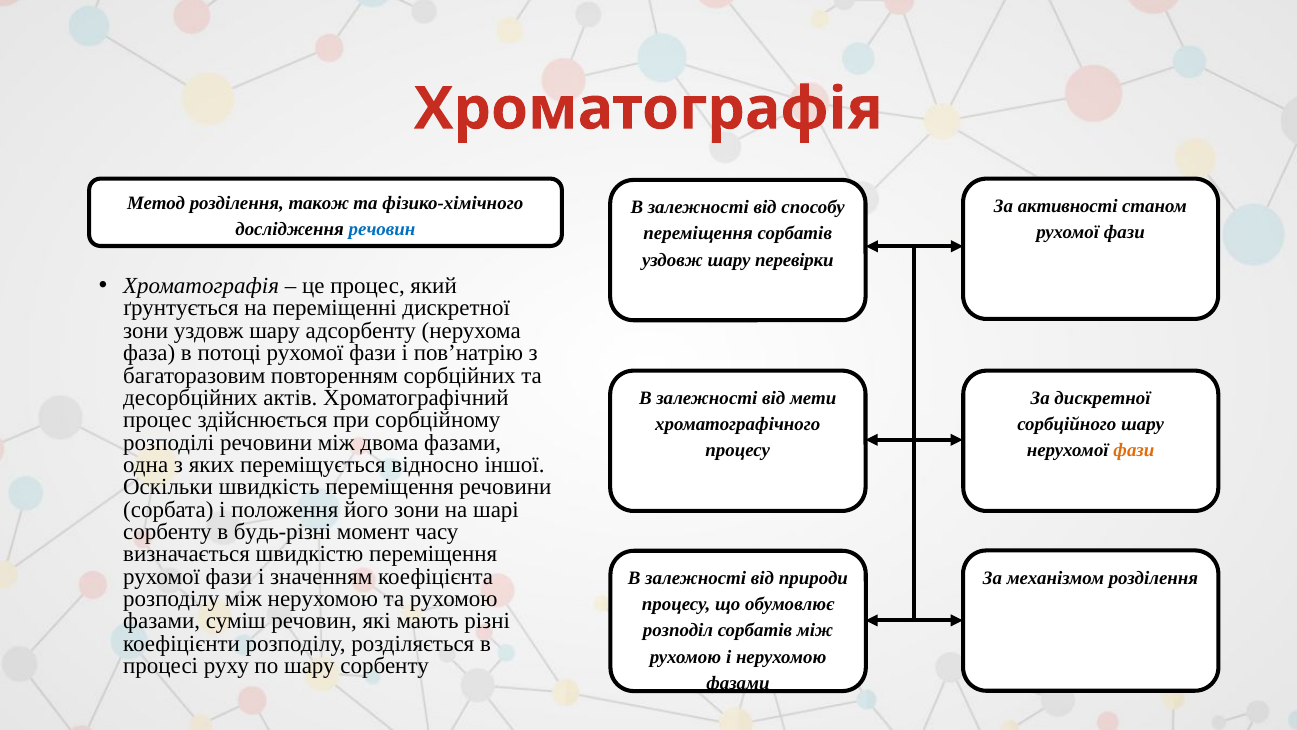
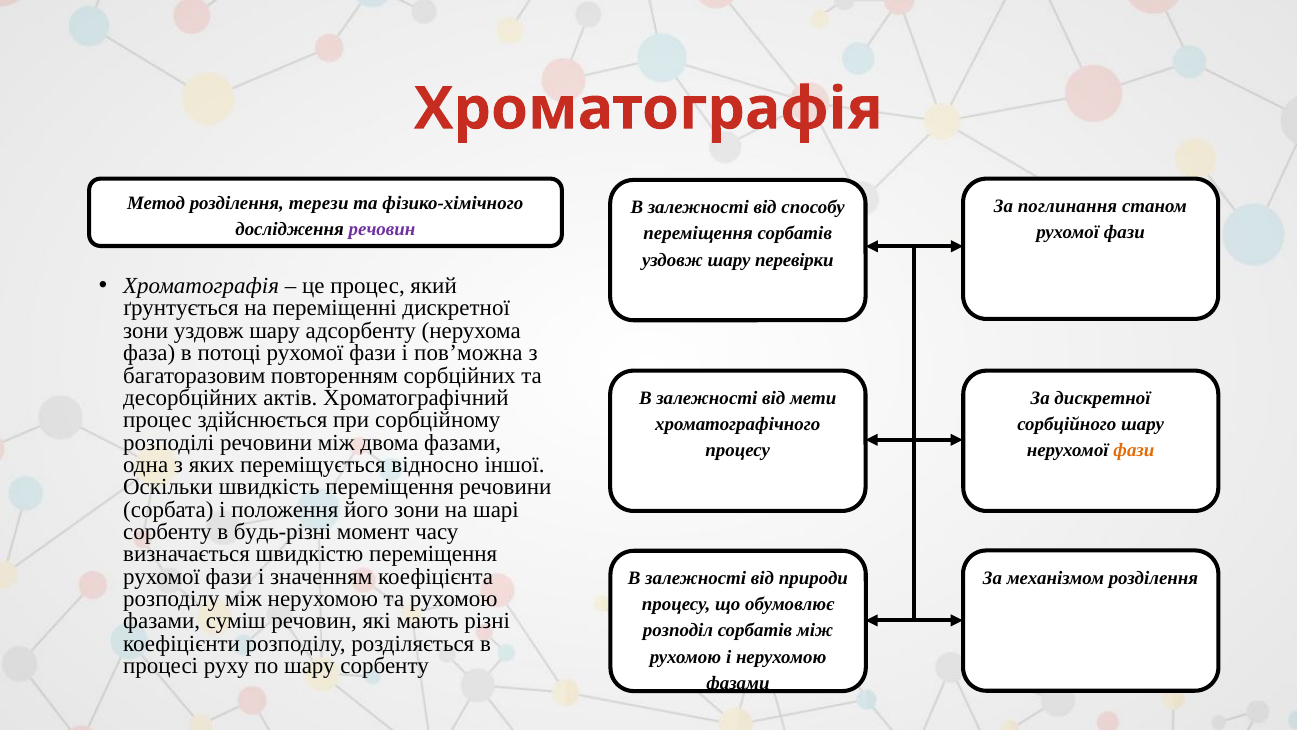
також: також -> терези
активності: активності -> поглинання
речовин at (382, 229) colour: blue -> purple
пов’натрію: пов’натрію -> пов’можна
